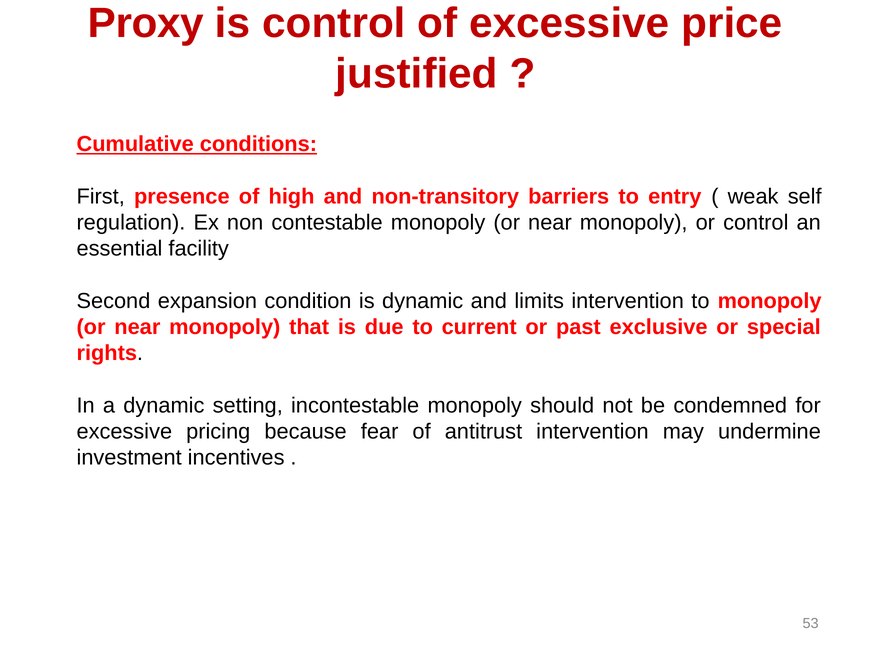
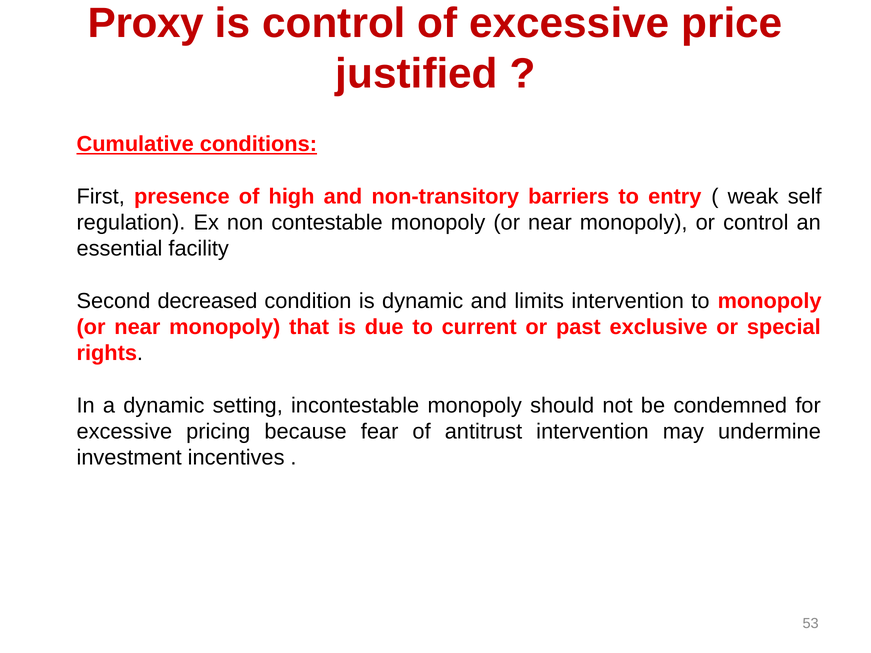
expansion: expansion -> decreased
